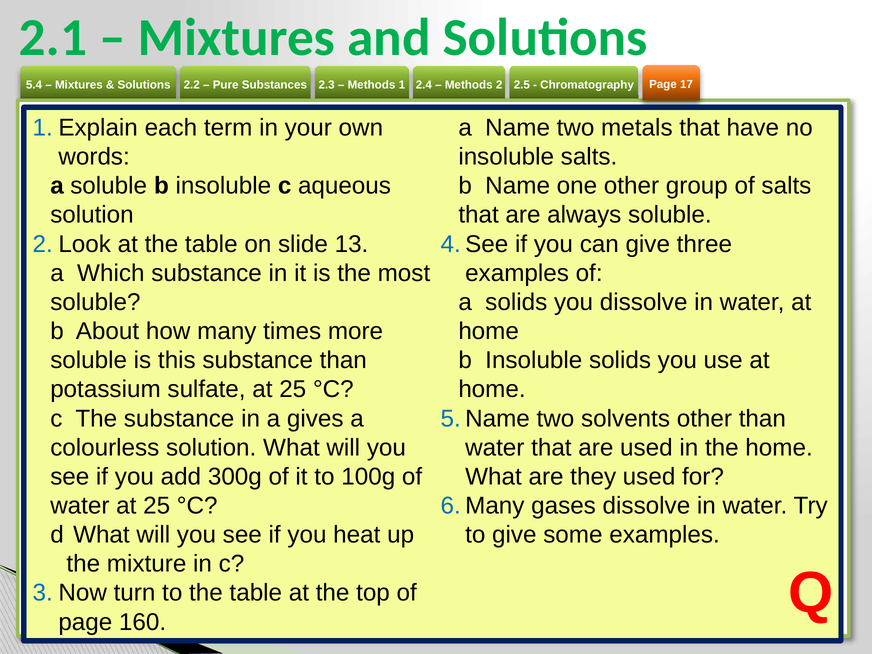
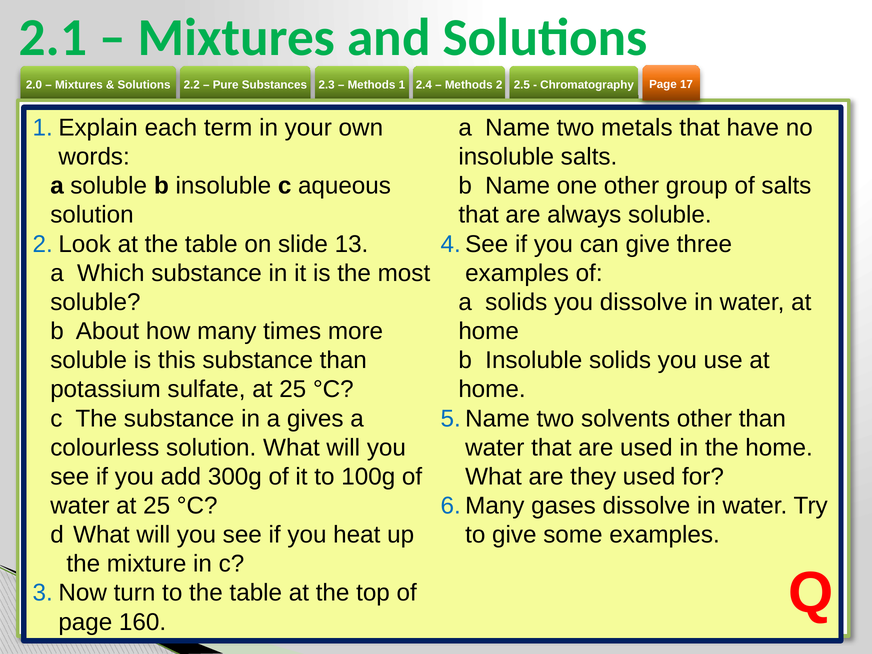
5.4: 5.4 -> 2.0
